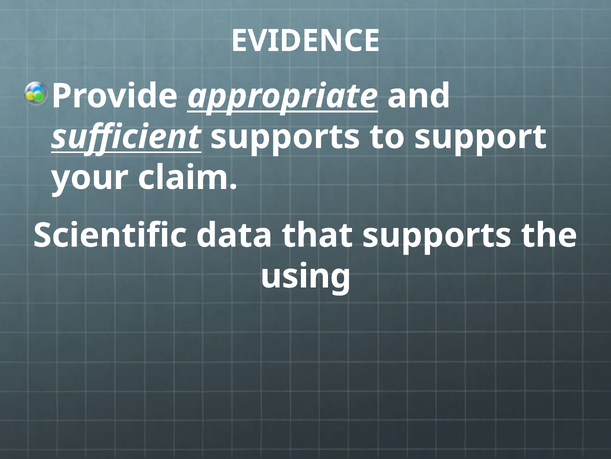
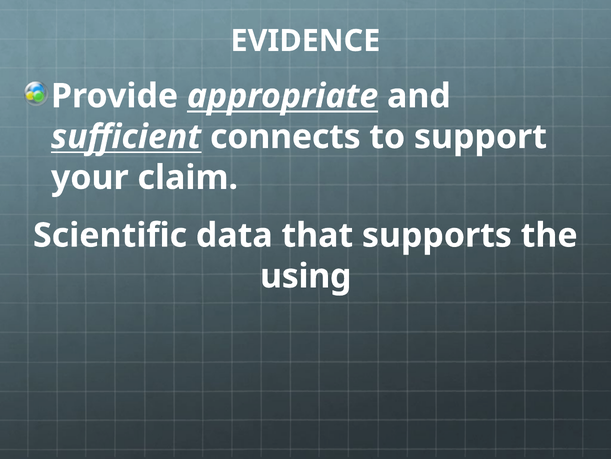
sufficient supports: supports -> connects
